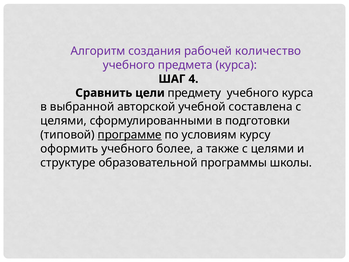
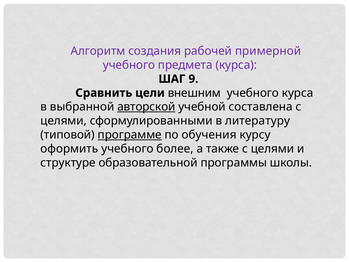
количество: количество -> примерной
4: 4 -> 9
предмету: предмету -> внешним
авторской underline: none -> present
подготовки: подготовки -> литературу
условиям: условиям -> обучения
